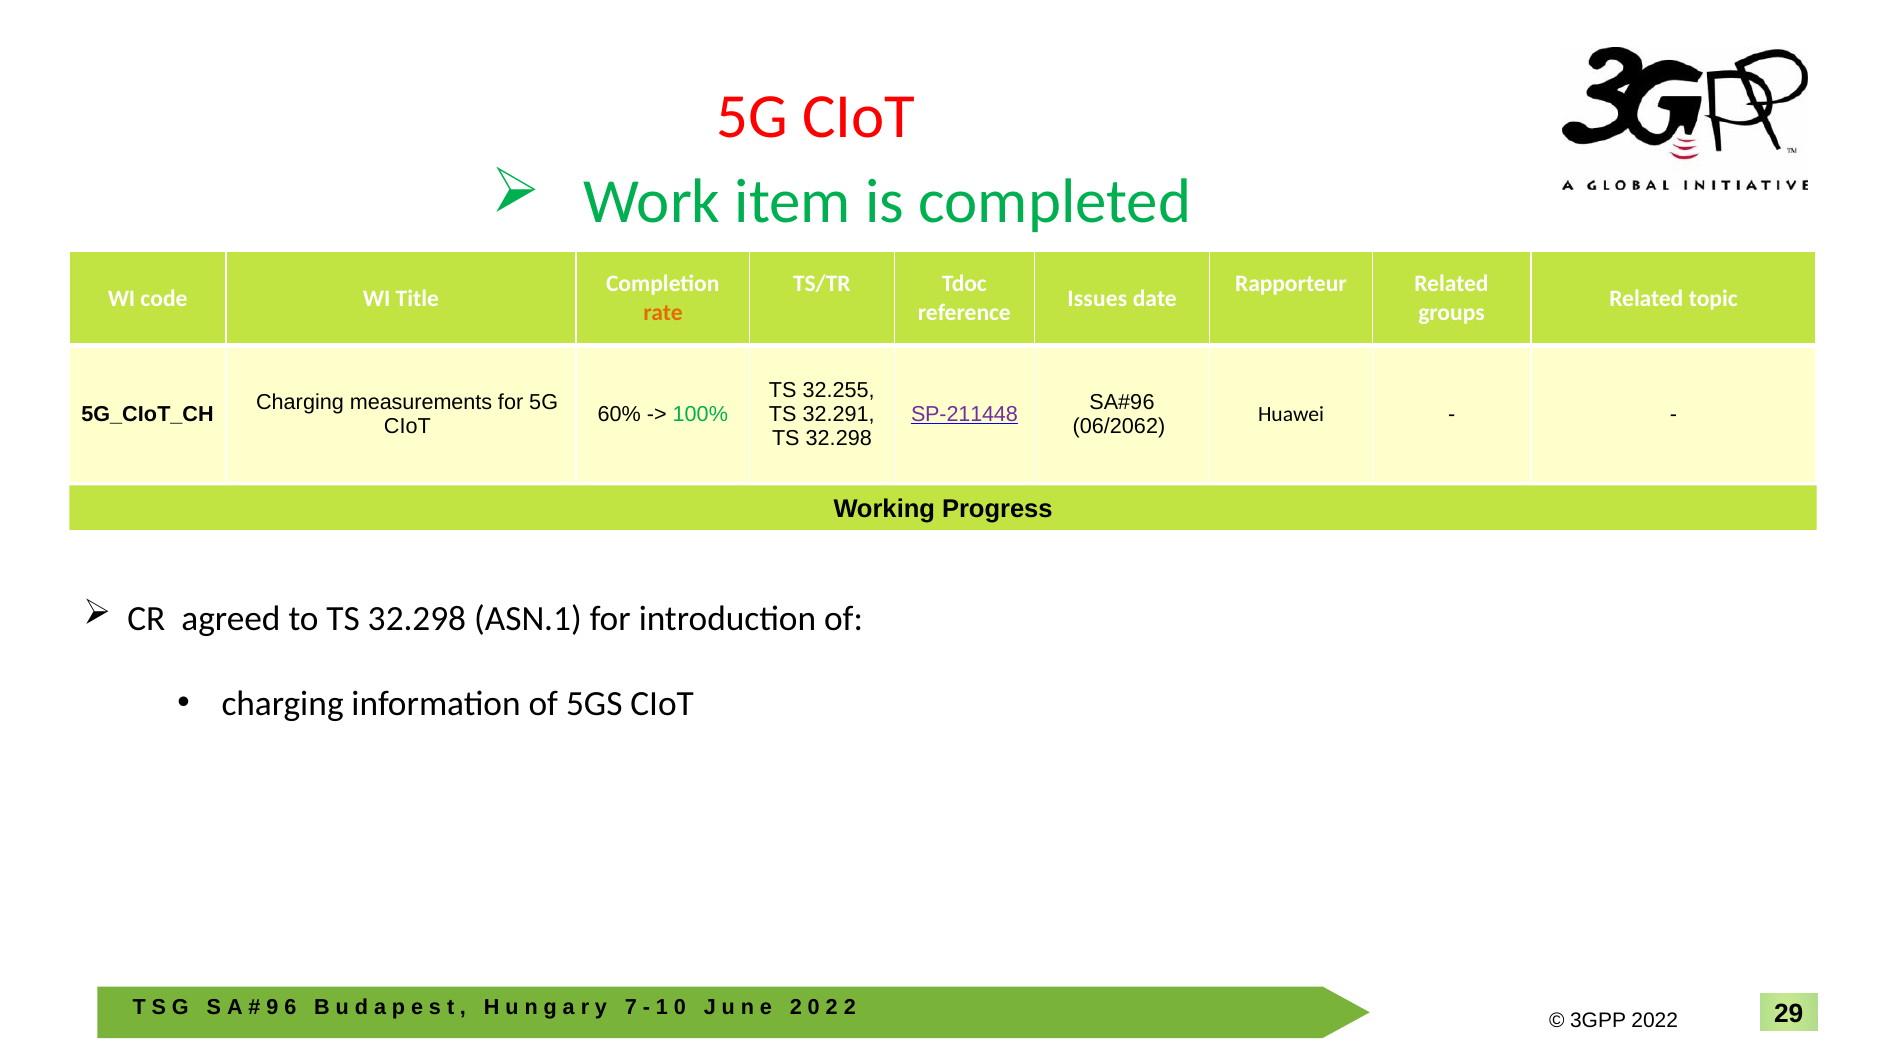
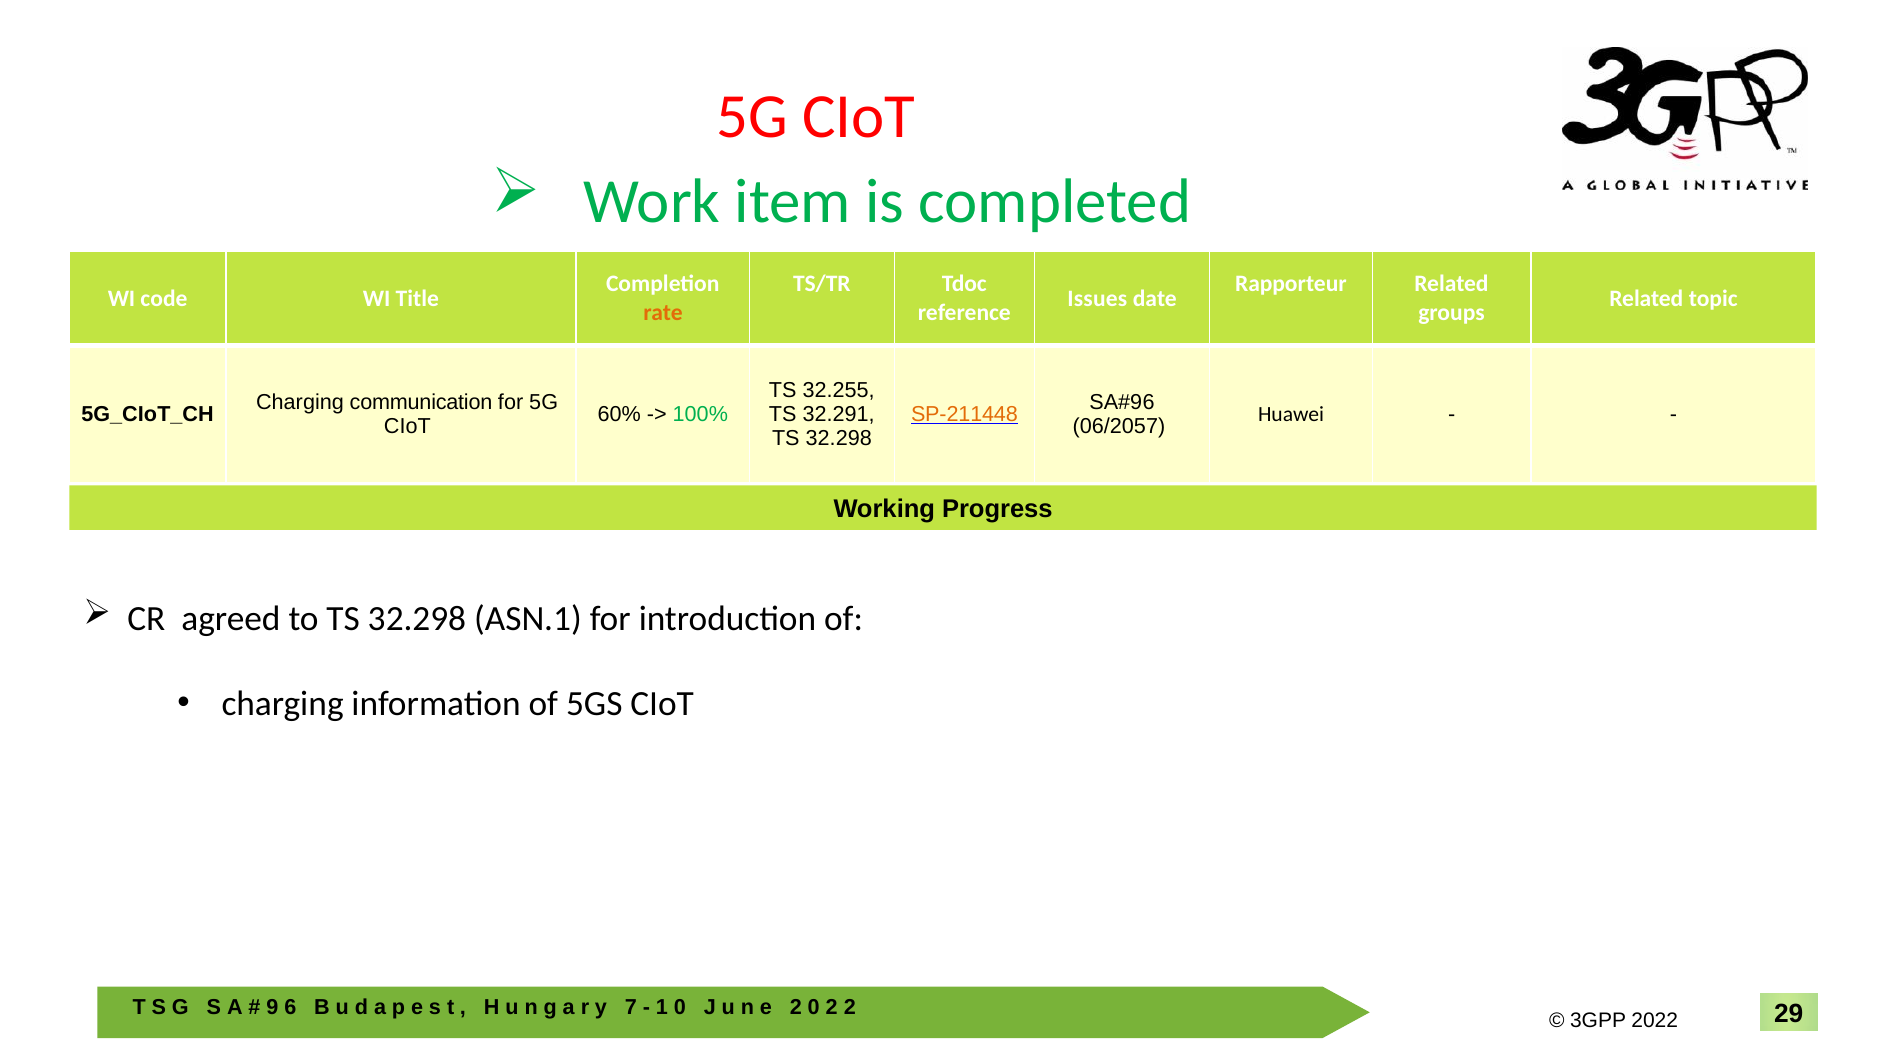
measurements: measurements -> communication
SP-211448 colour: purple -> orange
06/2062: 06/2062 -> 06/2057
